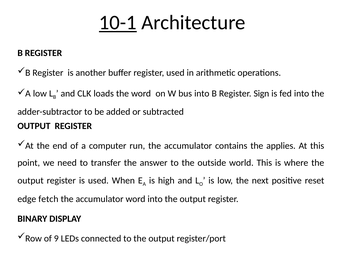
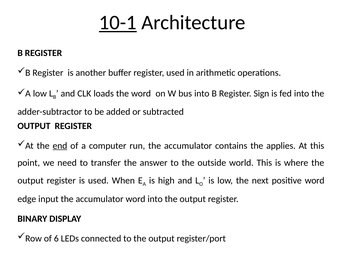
end underline: none -> present
positive reset: reset -> word
fetch: fetch -> input
9: 9 -> 6
